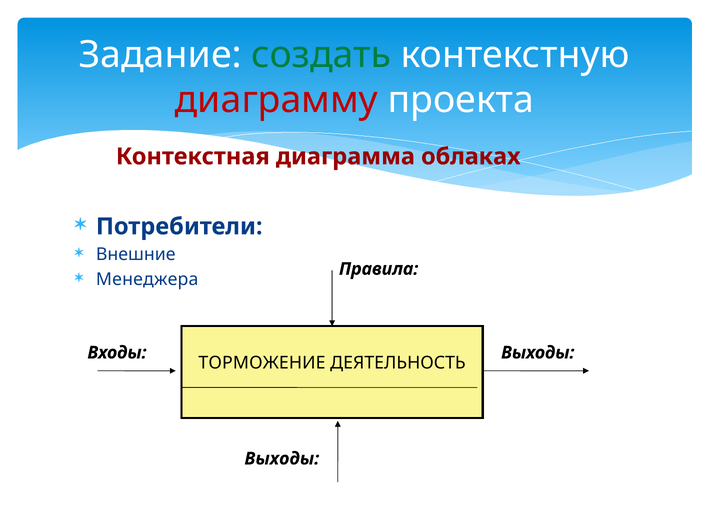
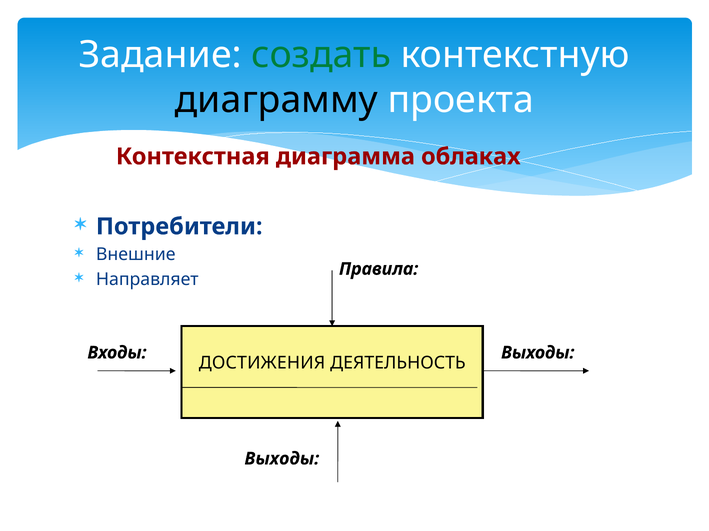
диаграмму colour: red -> black
Менеджера: Менеджера -> Направляет
ТОРМОЖЕНИЕ: ТОРМОЖЕНИЕ -> ДОСТИЖЕНИЯ
